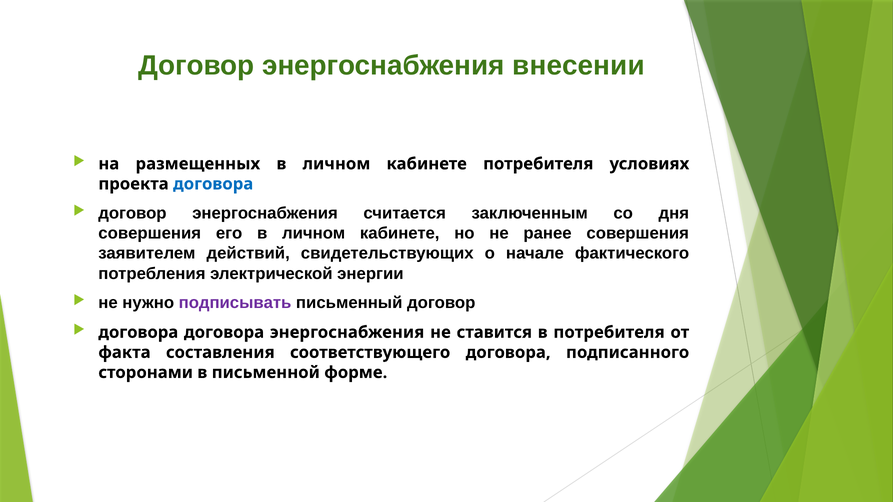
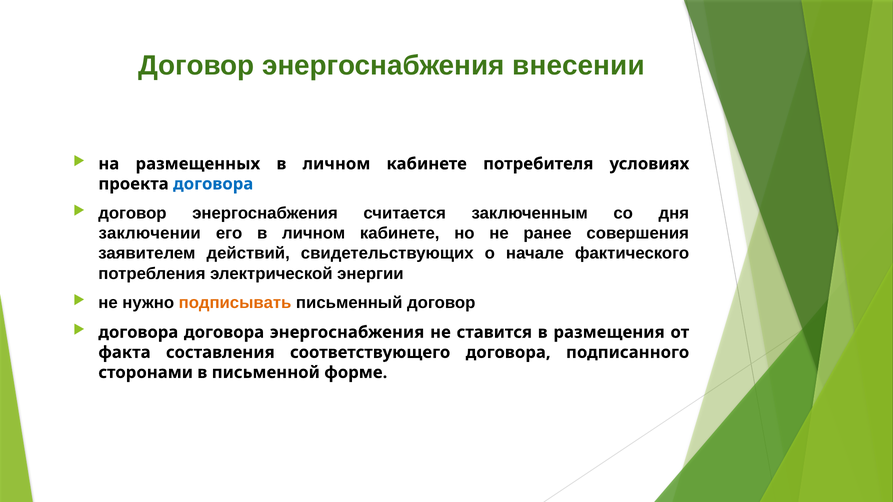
совершения at (150, 234): совершения -> заключении
подписывать colour: purple -> orange
в потребителя: потребителя -> размещения
